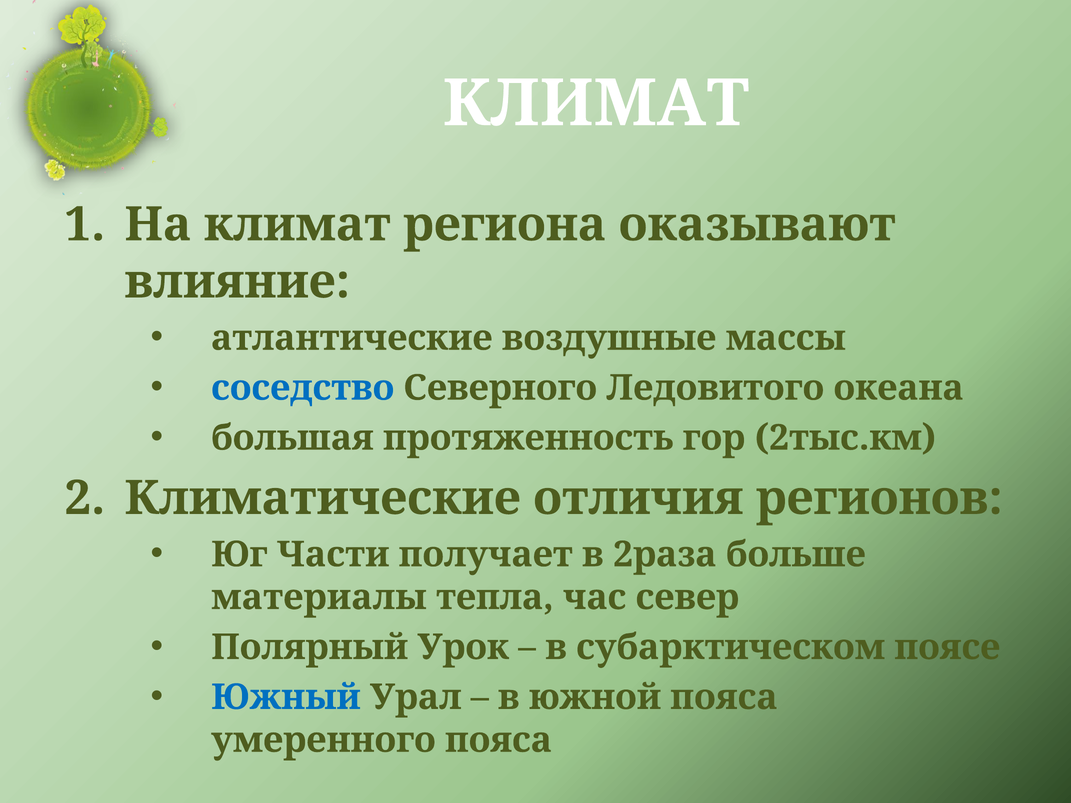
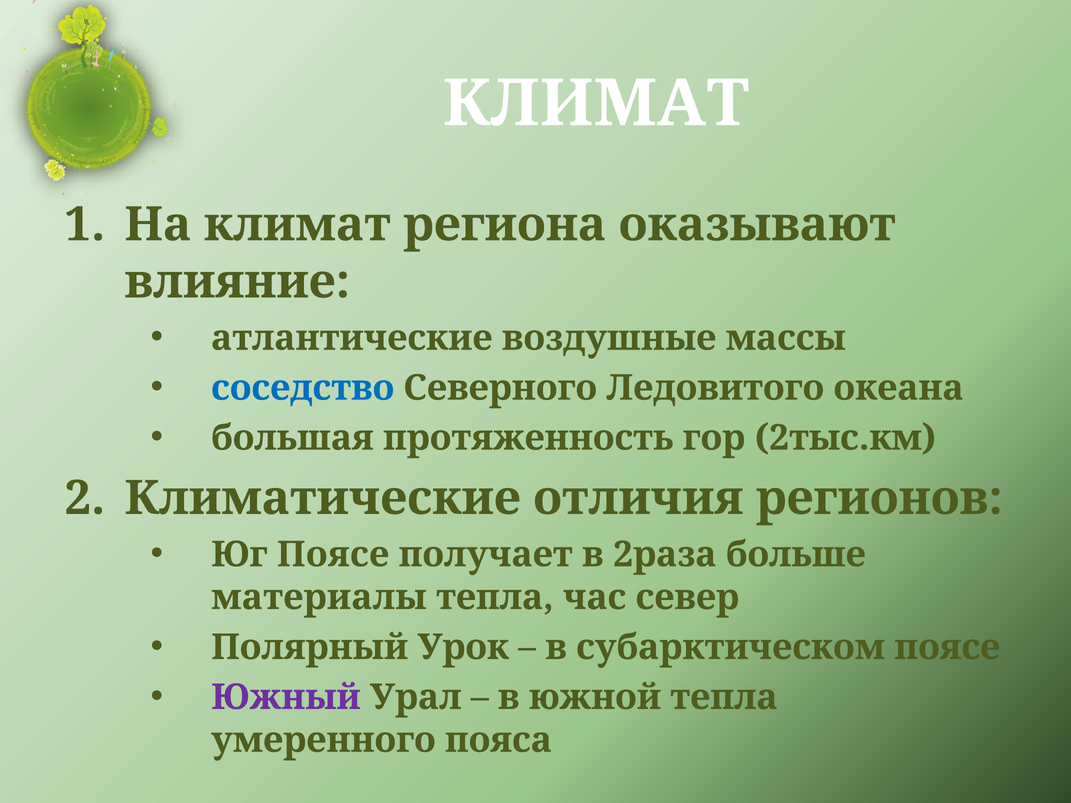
Юг Части: Части -> Поясе
Южный colour: blue -> purple
южной пояса: пояса -> тепла
